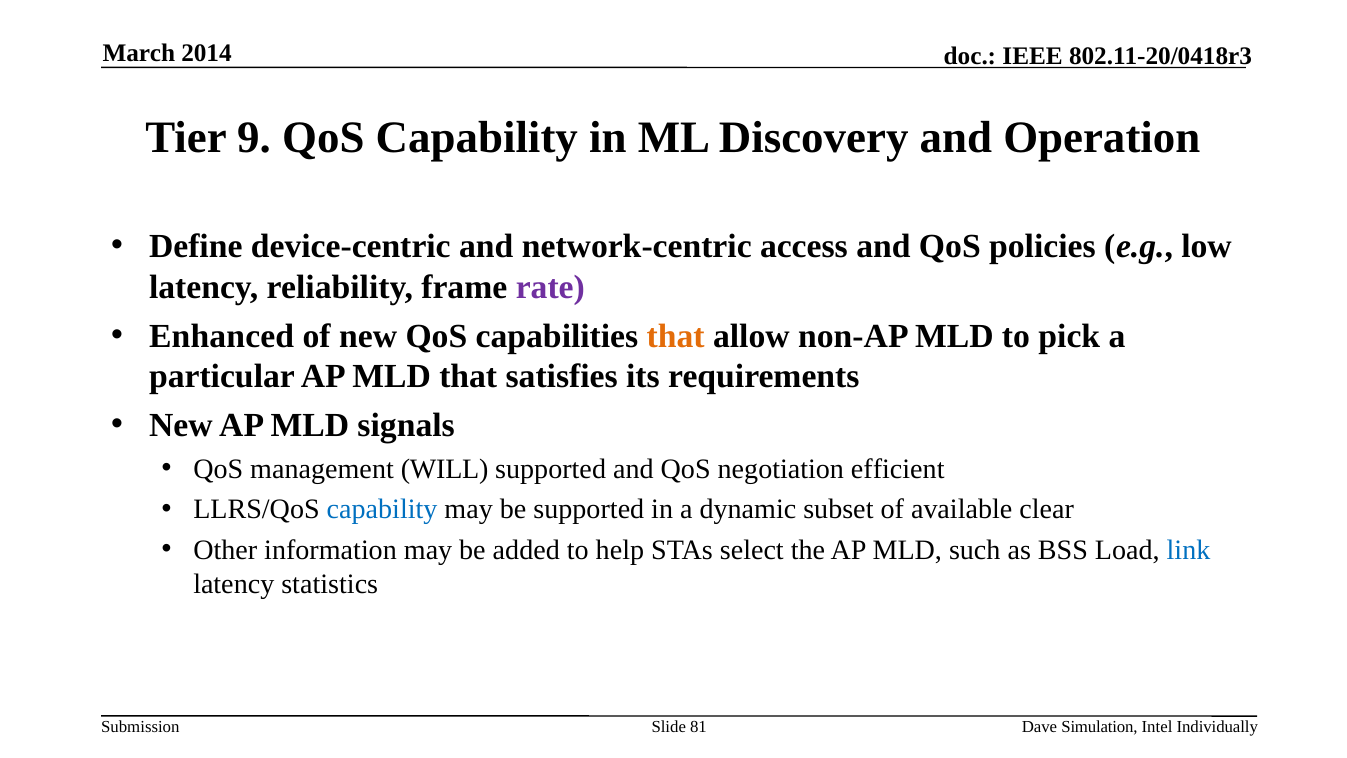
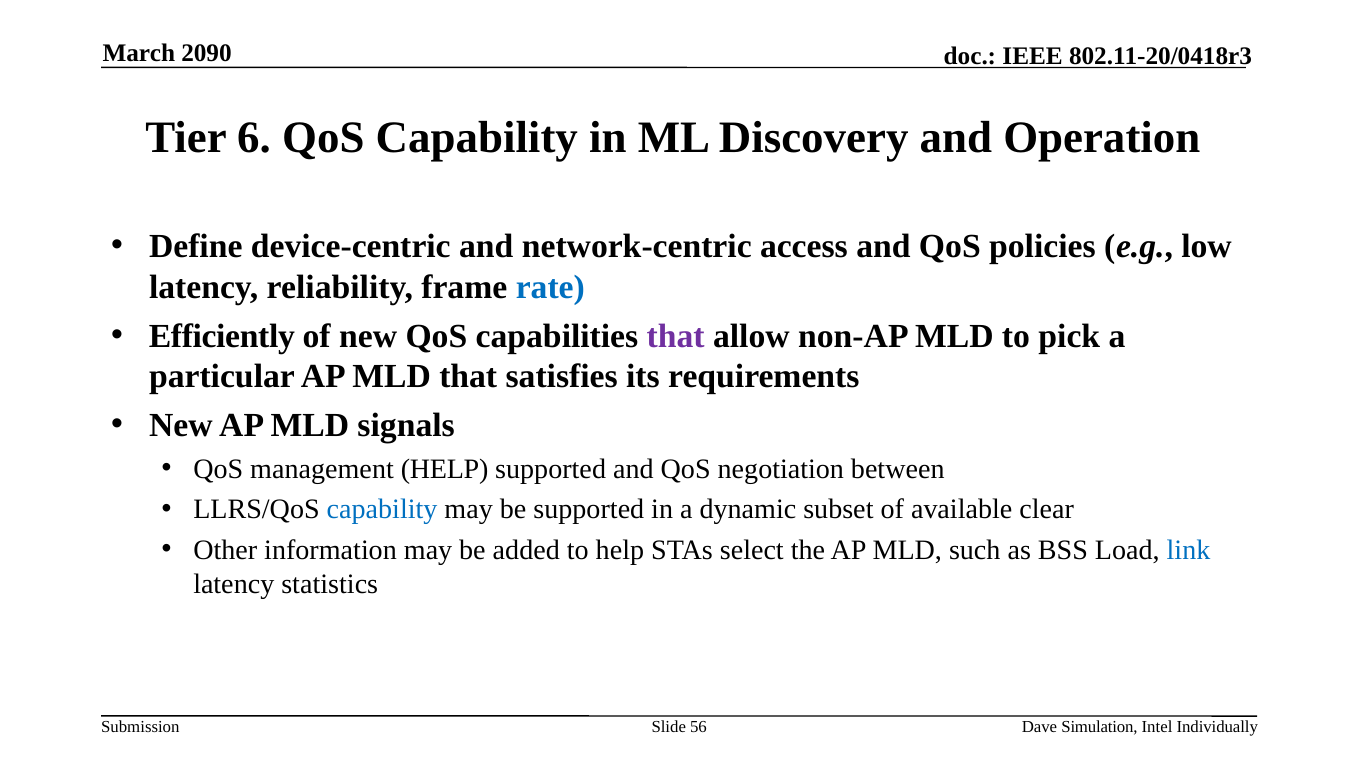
2014: 2014 -> 2090
9: 9 -> 6
rate colour: purple -> blue
Enhanced: Enhanced -> Efficiently
that at (676, 336) colour: orange -> purple
management WILL: WILL -> HELP
efficient: efficient -> between
81: 81 -> 56
